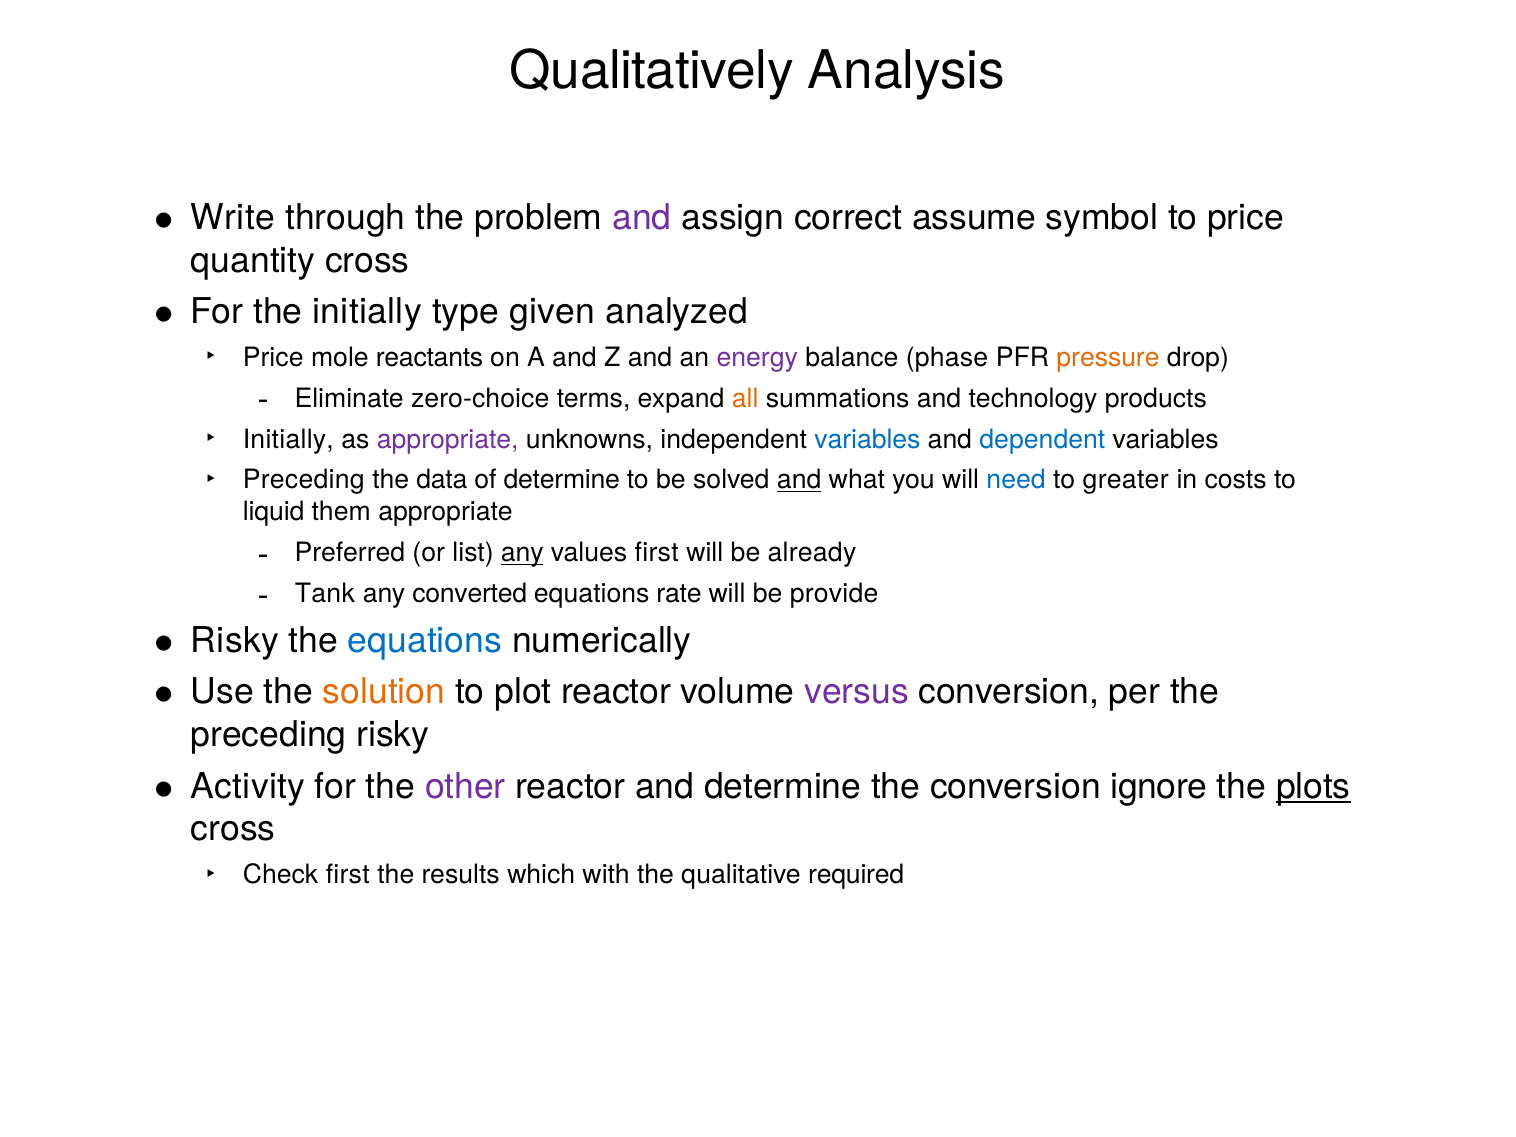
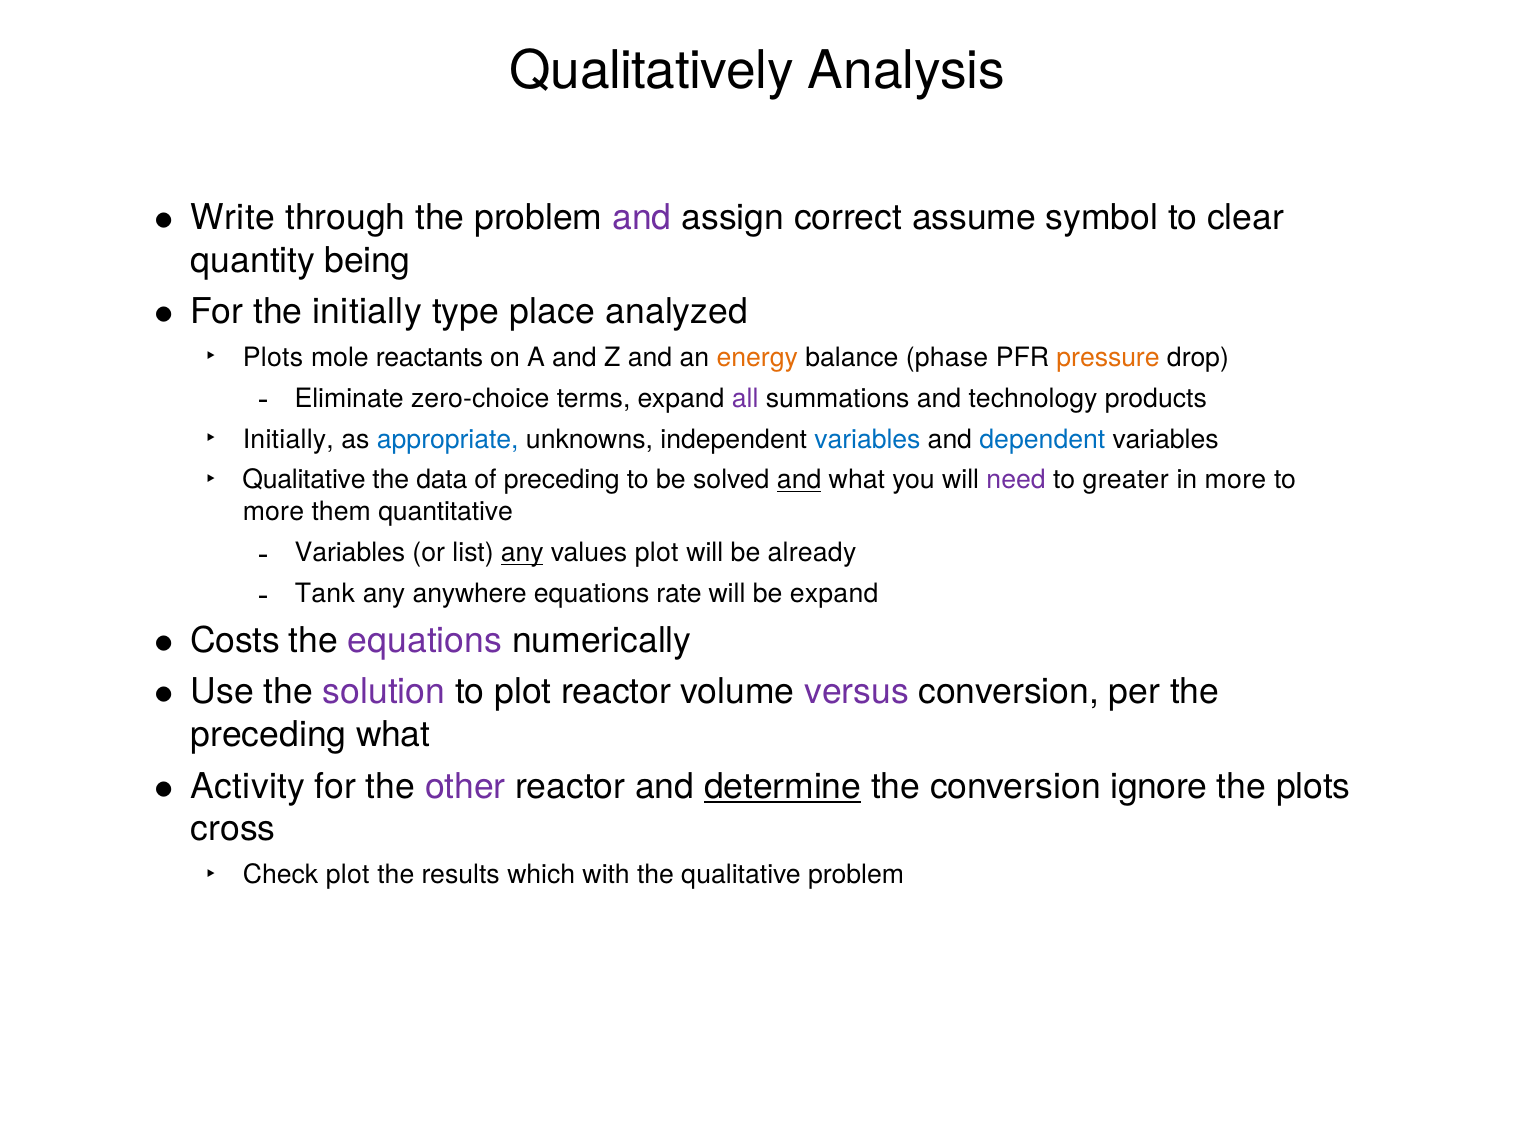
to price: price -> clear
quantity cross: cross -> being
given: given -> place
Price at (273, 357): Price -> Plots
energy colour: purple -> orange
all colour: orange -> purple
appropriate at (448, 439) colour: purple -> blue
Preceding at (304, 480): Preceding -> Qualitative
of determine: determine -> preceding
need colour: blue -> purple
in costs: costs -> more
liquid at (274, 512): liquid -> more
them appropriate: appropriate -> quantitative
Preferred at (350, 553): Preferred -> Variables
values first: first -> plot
converted: converted -> anywhere
be provide: provide -> expand
Risky at (235, 641): Risky -> Costs
equations at (425, 641) colour: blue -> purple
solution colour: orange -> purple
preceding risky: risky -> what
determine at (783, 786) underline: none -> present
plots at (1313, 786) underline: present -> none
Check first: first -> plot
qualitative required: required -> problem
